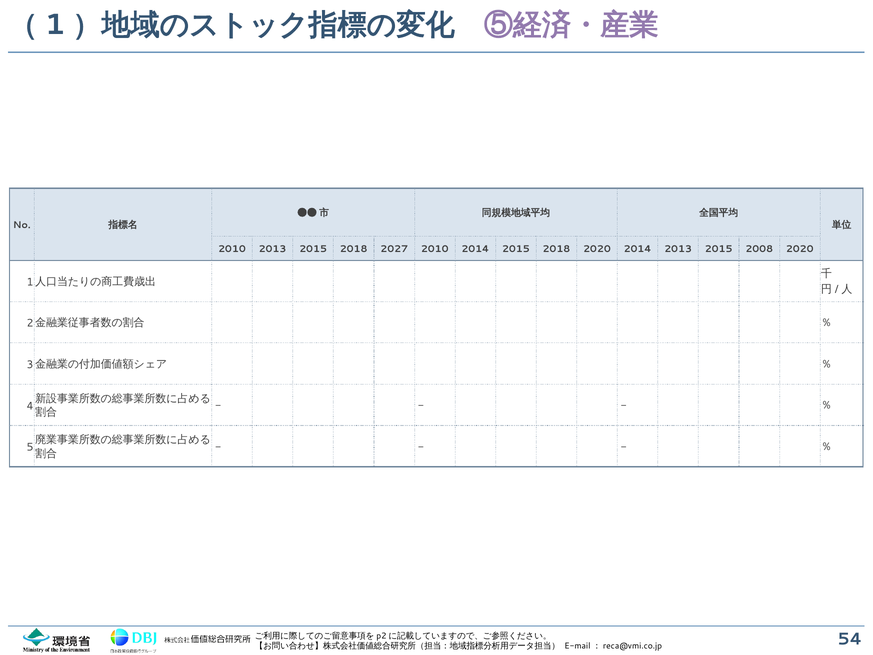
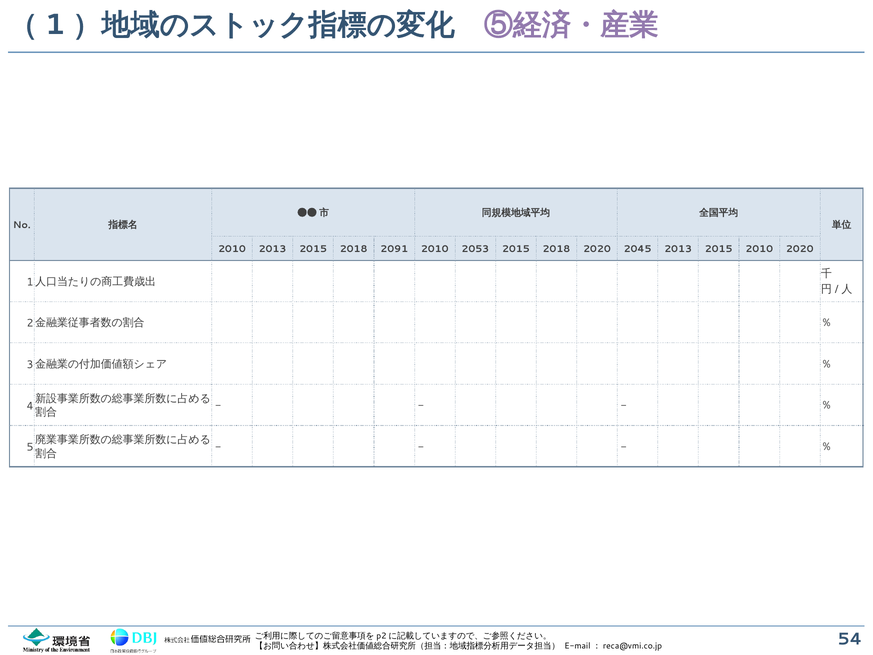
2027: 2027 -> 2091
2010 2014: 2014 -> 2053
2020 2014: 2014 -> 2045
2015 2008: 2008 -> 2010
